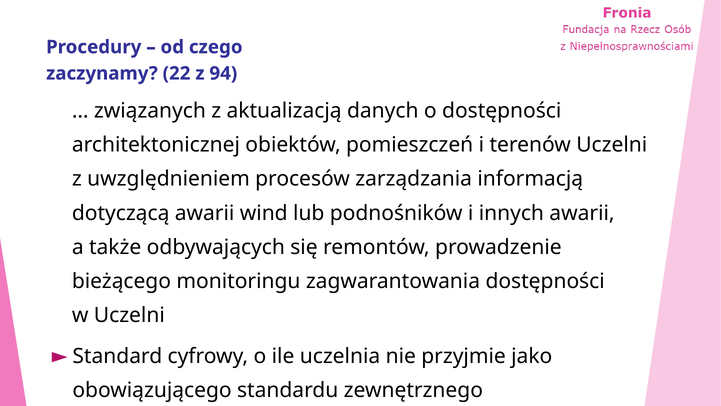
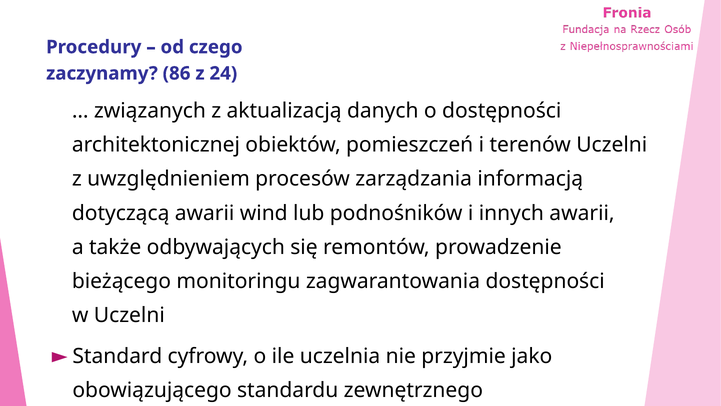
22: 22 -> 86
94: 94 -> 24
